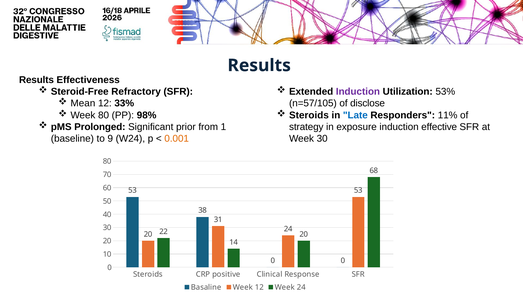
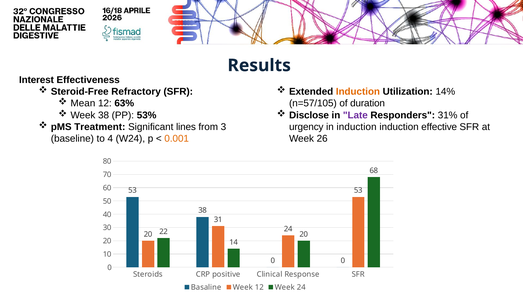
Results at (36, 80): Results -> Interest
Induction at (358, 92) colour: purple -> orange
53%: 53% -> 14%
33%: 33% -> 63%
disclose: disclose -> duration
Week 80: 80 -> 38
98%: 98% -> 53%
Steroids at (309, 115): Steroids -> Disclose
Late colour: blue -> purple
11%: 11% -> 31%
Prolonged: Prolonged -> Treatment
prior: prior -> lines
1: 1 -> 3
strategy: strategy -> urgency
in exposure: exposure -> induction
9: 9 -> 4
Week 30: 30 -> 26
